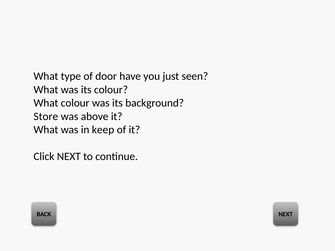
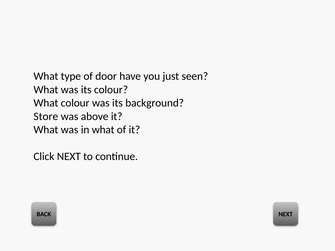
in keep: keep -> what
